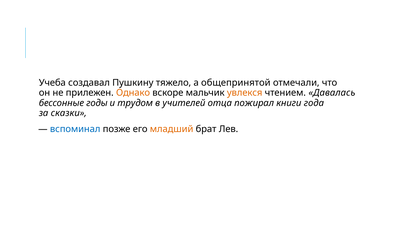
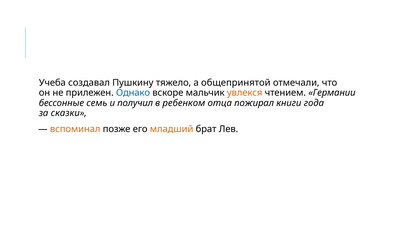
Однако colour: orange -> blue
Давалась: Давалась -> Германии
годы: годы -> семь
трудом: трудом -> получил
учителей: учителей -> ребенком
вспоминал colour: blue -> orange
